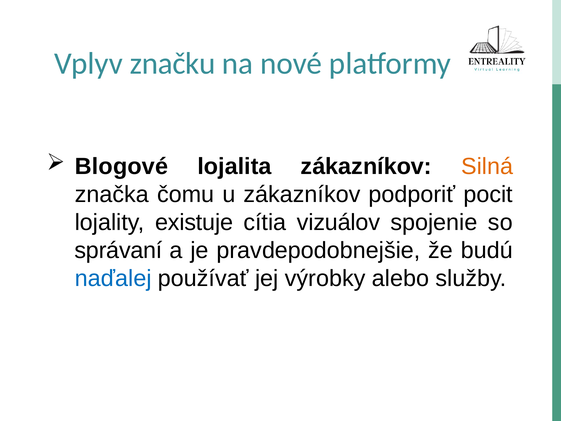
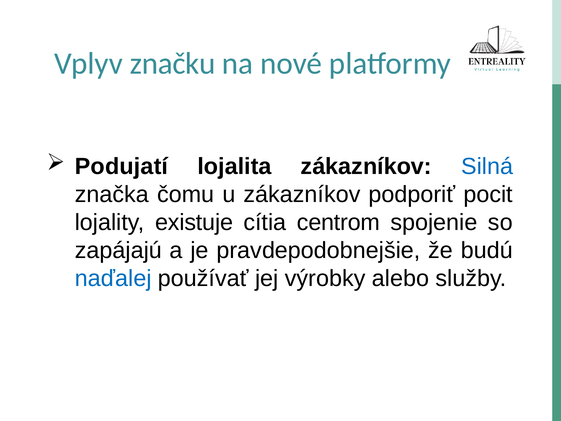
Blogové: Blogové -> Podujatí
Silná colour: orange -> blue
vizuálov: vizuálov -> centrom
správaní: správaní -> zapájajú
